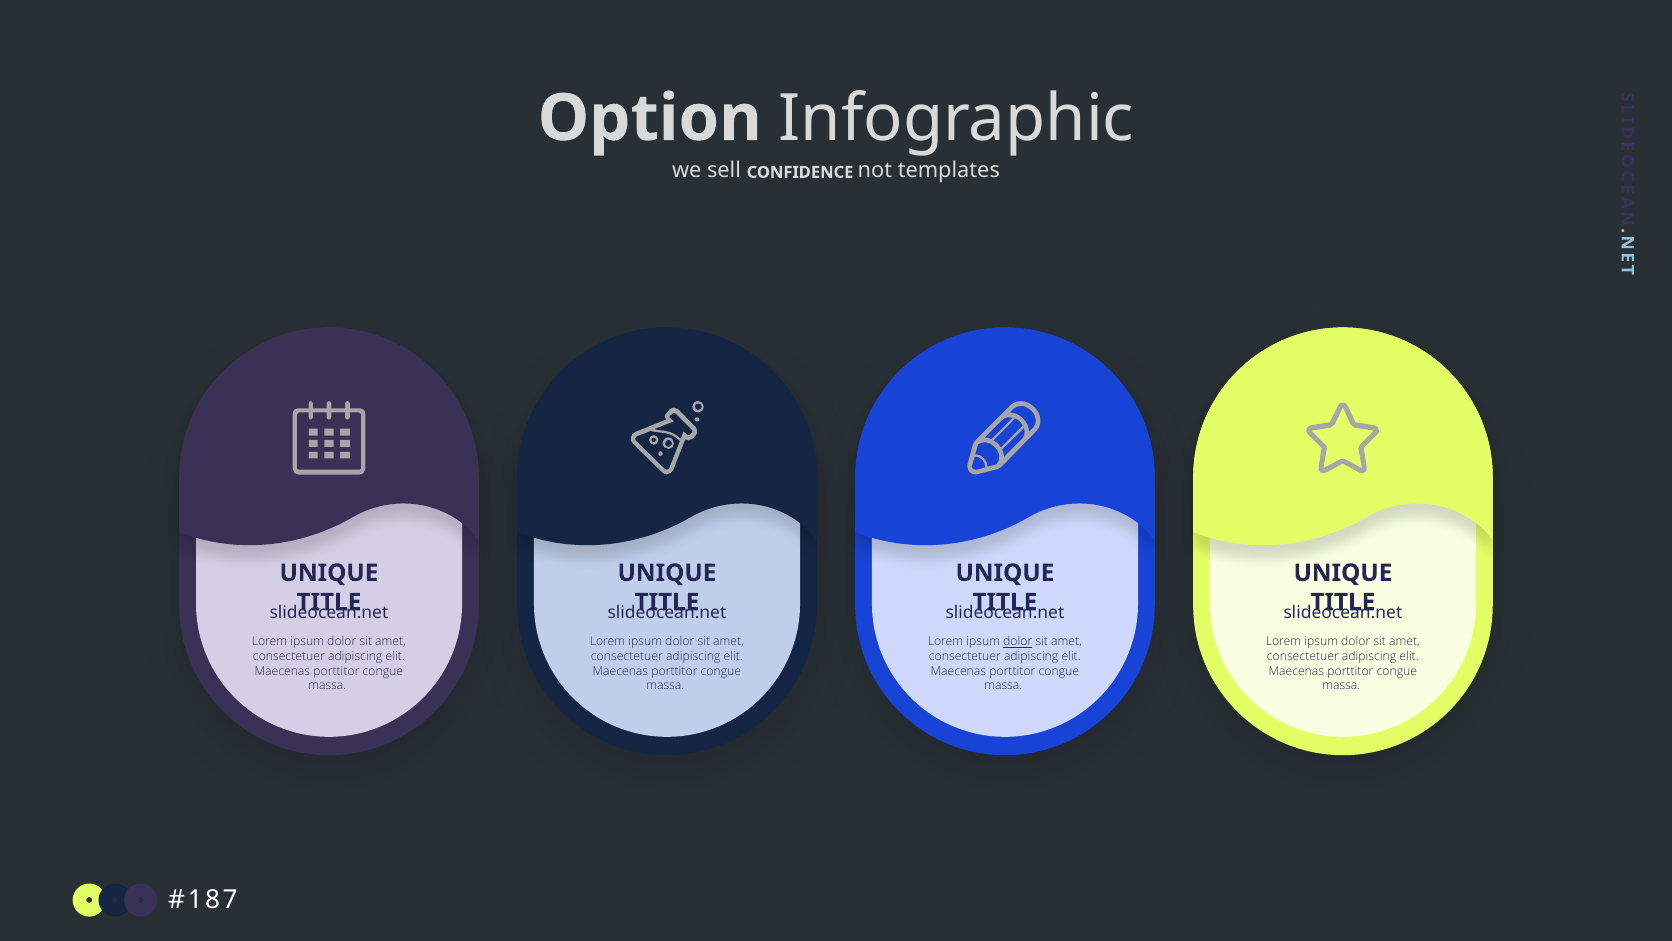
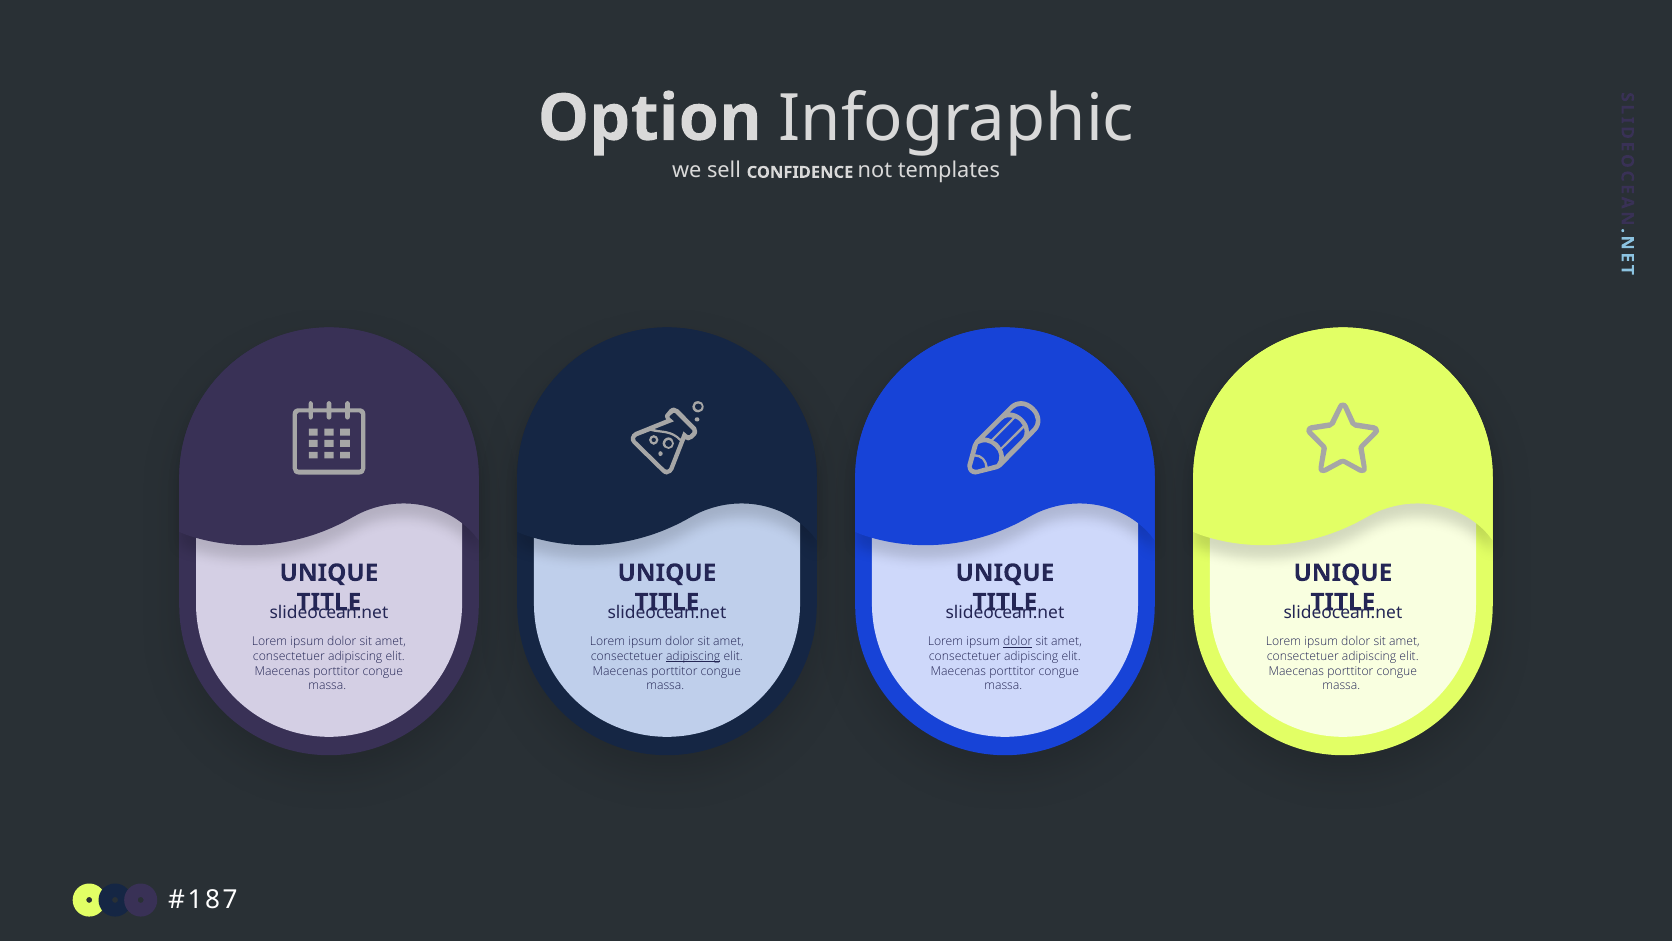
adipiscing at (693, 656) underline: none -> present
